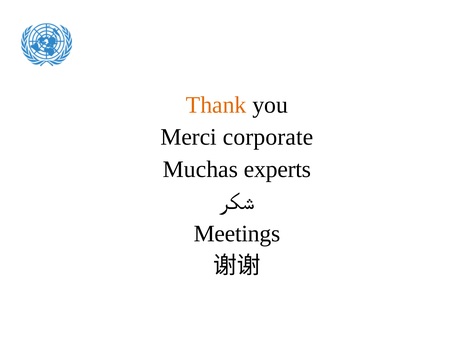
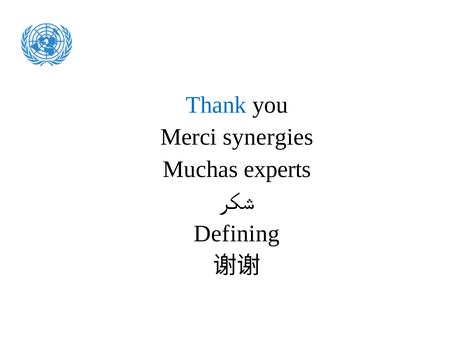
Thank colour: orange -> blue
corporate: corporate -> synergies
Meetings: Meetings -> Defining
